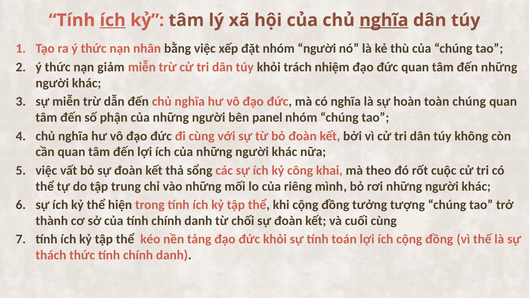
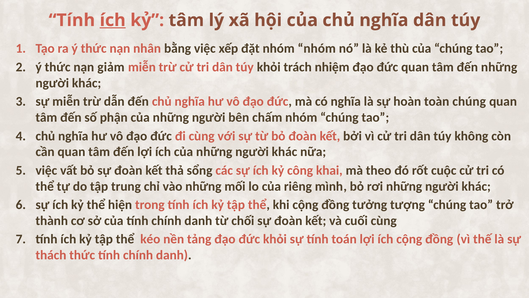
nghĩa at (384, 20) underline: present -> none
nhóm người: người -> nhóm
panel: panel -> chấm
